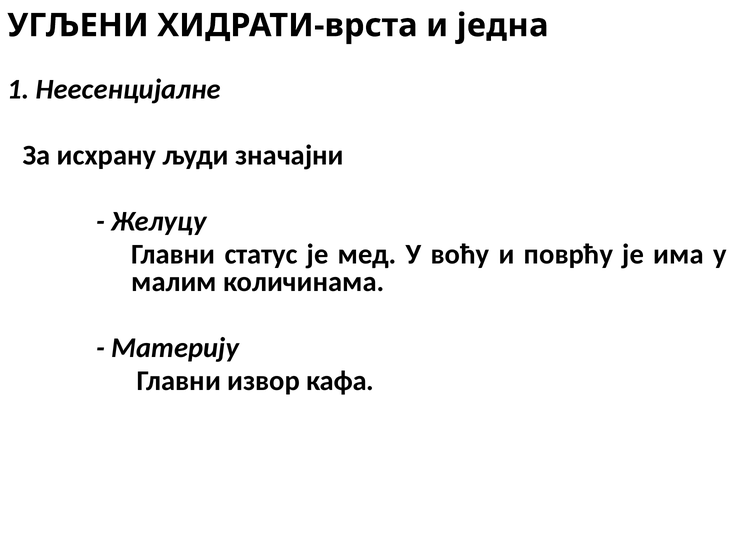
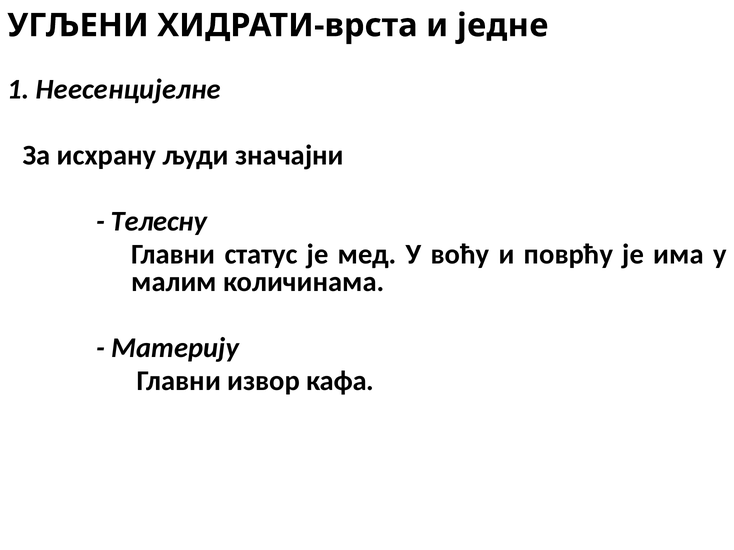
једна: једна -> једне
Неесенцијалне: Неесенцијалне -> Неесенцијелне
Желуцу: Желуцу -> Телесну
